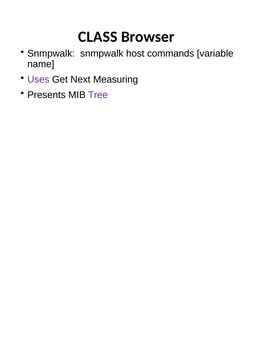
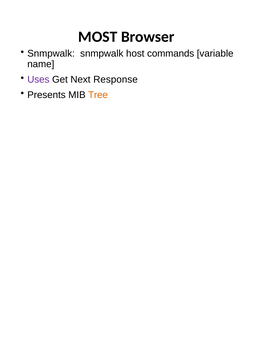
CLASS: CLASS -> MOST
Measuring: Measuring -> Response
Tree colour: purple -> orange
